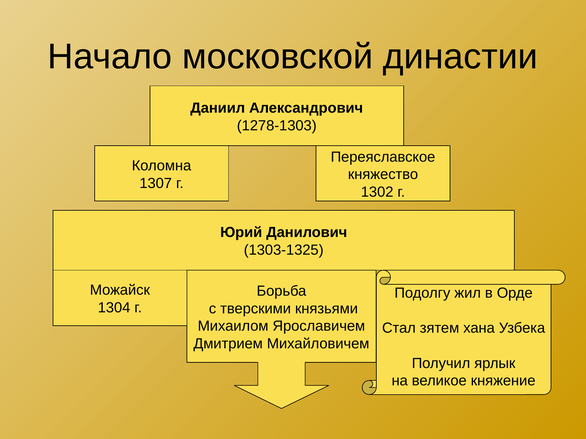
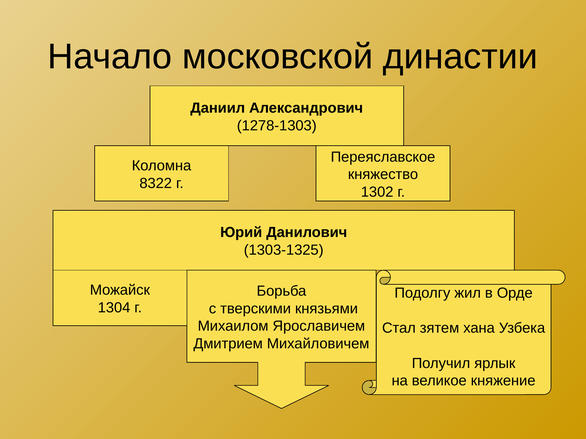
1307: 1307 -> 8322
